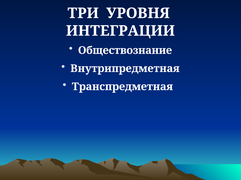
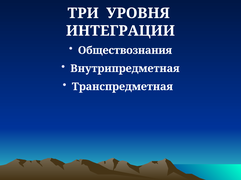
Обществознание: Обществознание -> Обществознания
